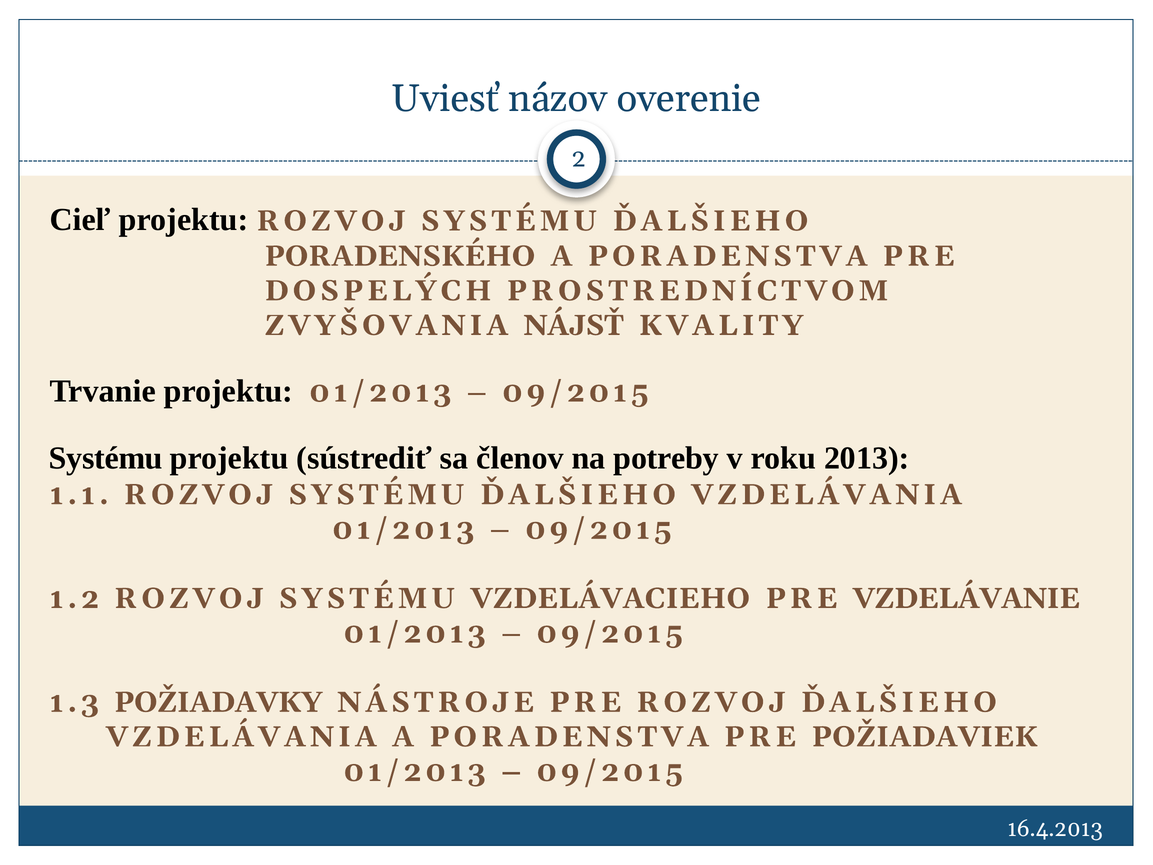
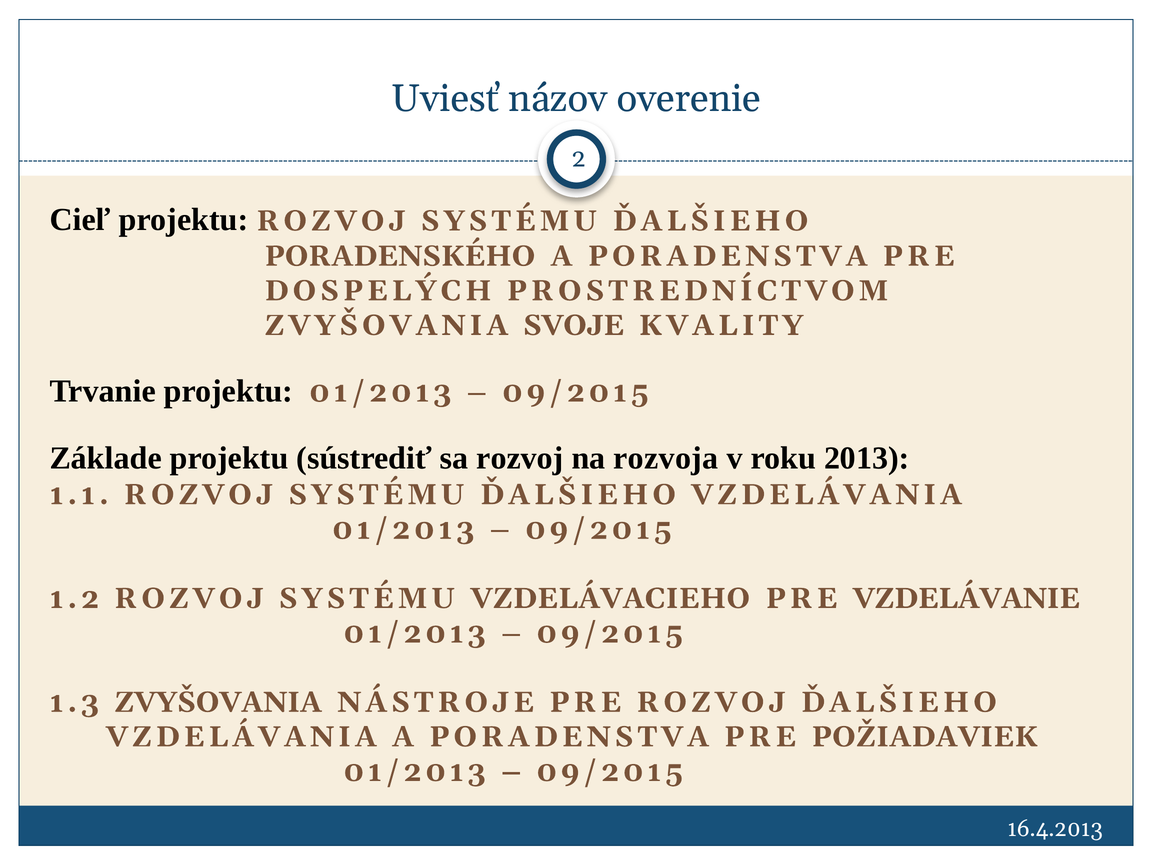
NÁJSŤ: NÁJSŤ -> SVOJE
Systému at (106, 458): Systému -> Základe
sa členov: členov -> rozvoj
potreby: potreby -> rozvoja
1.3 POŽIADAVKY: POŽIADAVKY -> ZVYŠOVANIA
